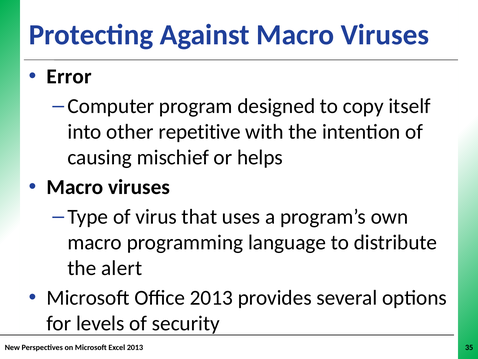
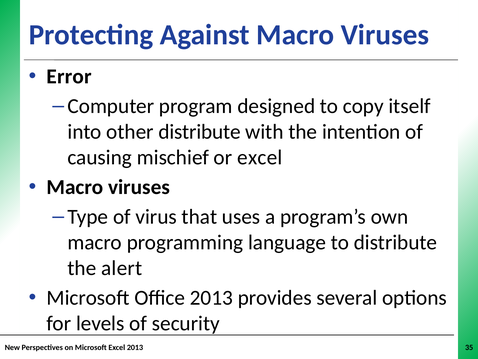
other repetitive: repetitive -> distribute
or helps: helps -> excel
